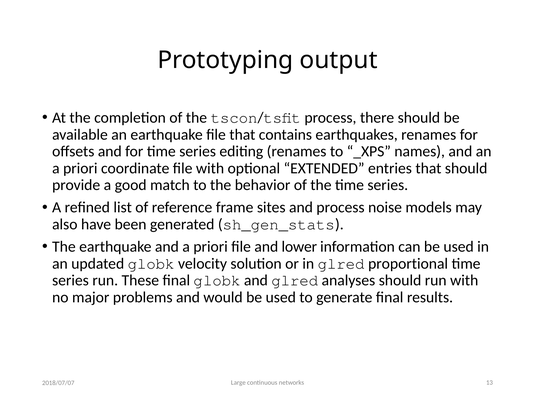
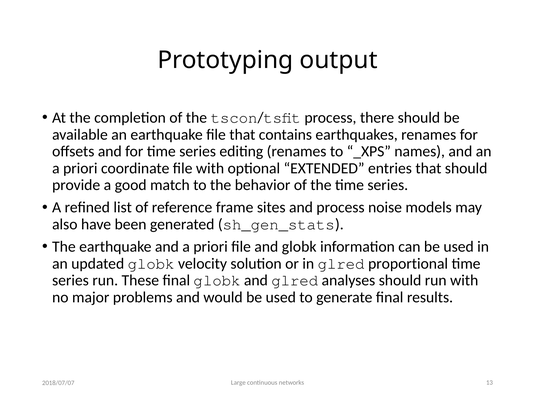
and lower: lower -> globk
